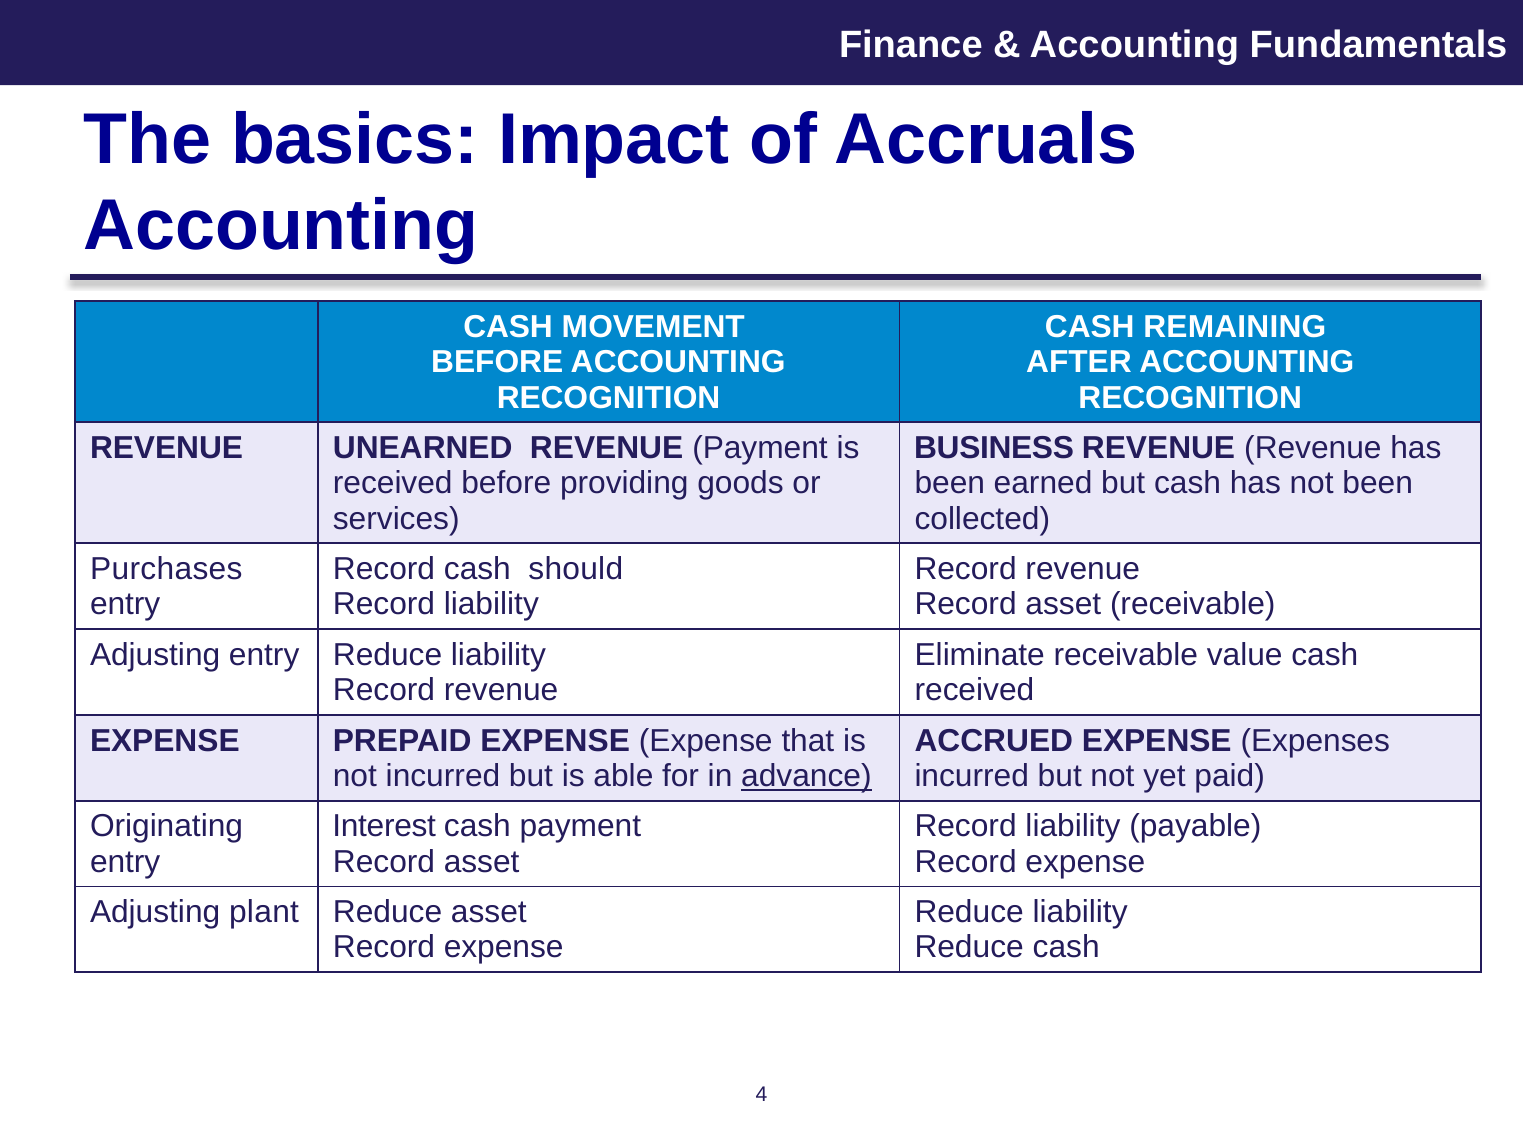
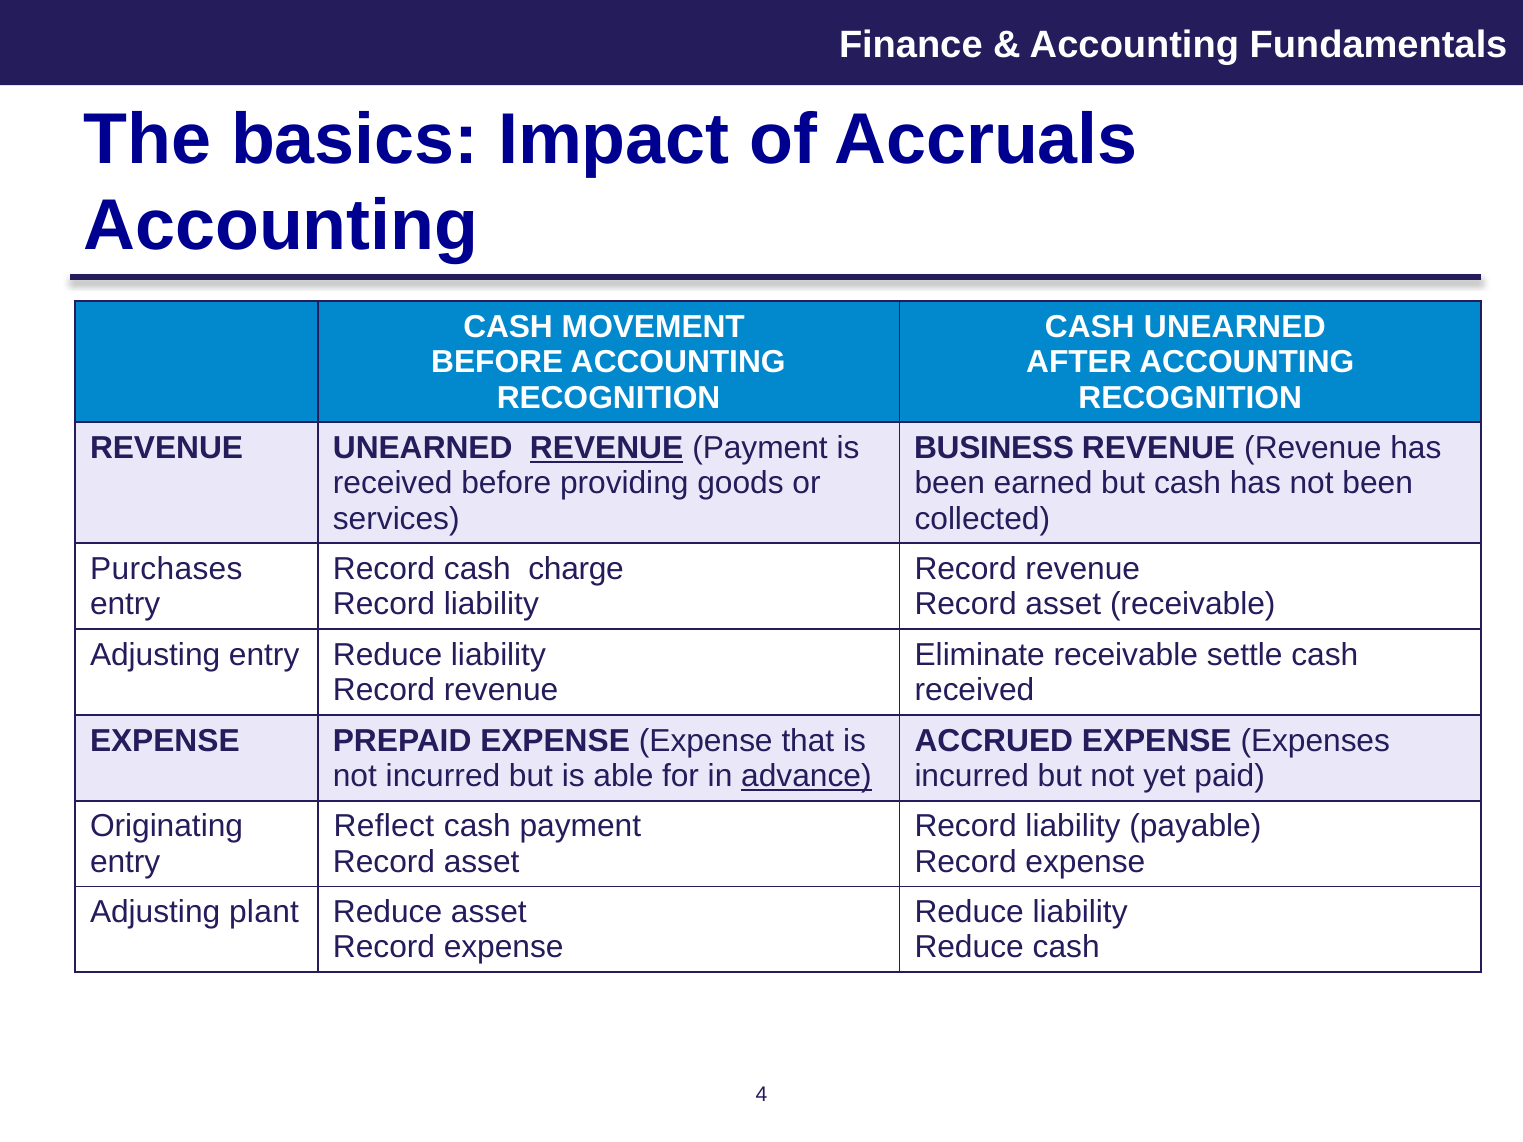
CASH REMAINING: REMAINING -> UNEARNED
REVENUE at (607, 448) underline: none -> present
should: should -> charge
value: value -> settle
Interest: Interest -> Reflect
